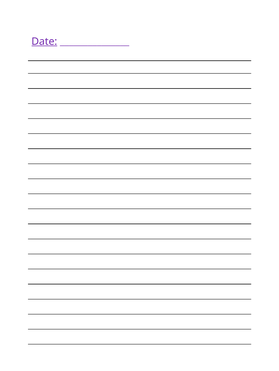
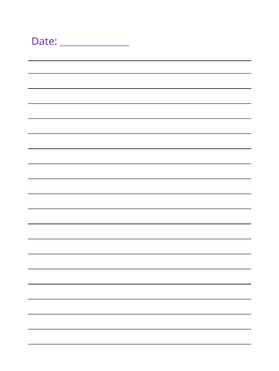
Date underline: present -> none
